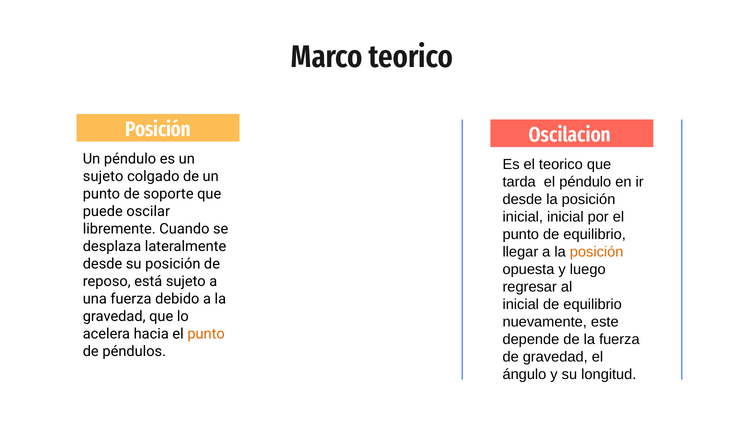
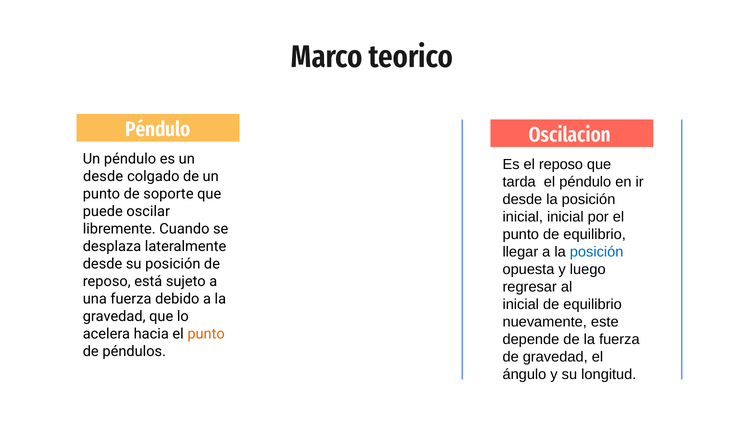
Posición at (158, 129): Posición -> Péndulo
el teorico: teorico -> reposo
sujeto at (103, 176): sujeto -> desde
posición at (597, 252) colour: orange -> blue
